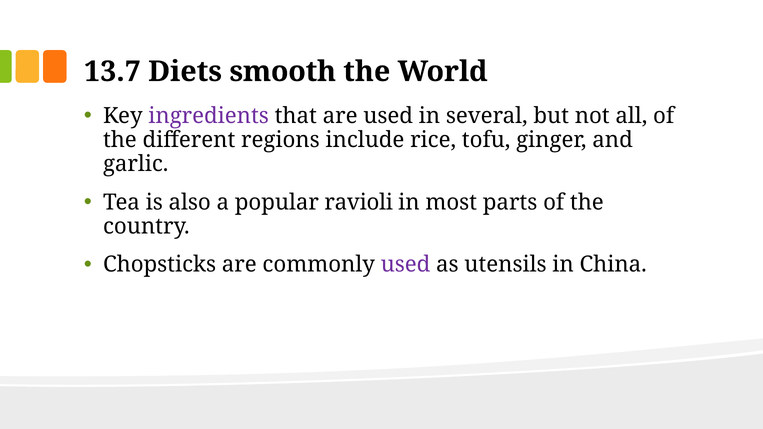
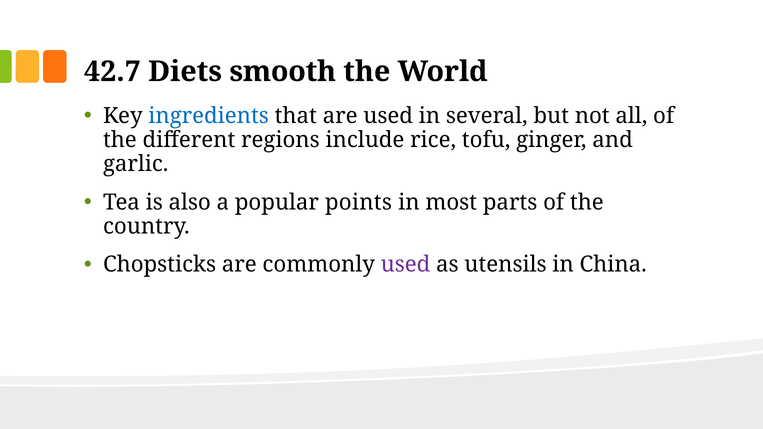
13.7: 13.7 -> 42.7
ingredients colour: purple -> blue
ravioli: ravioli -> points
